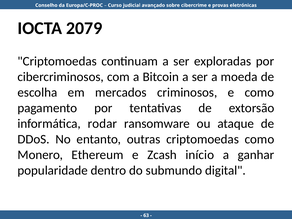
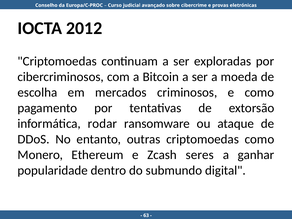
2079: 2079 -> 2012
início: início -> seres
